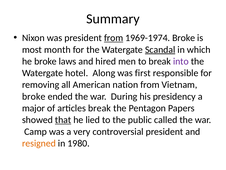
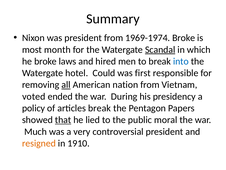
from at (114, 38) underline: present -> none
into colour: purple -> blue
Along: Along -> Could
all underline: none -> present
broke at (34, 96): broke -> voted
major: major -> policy
called: called -> moral
Camp: Camp -> Much
1980: 1980 -> 1910
